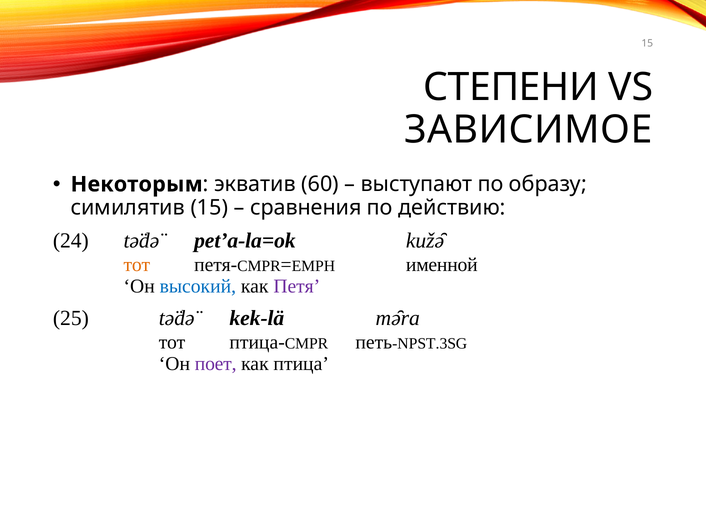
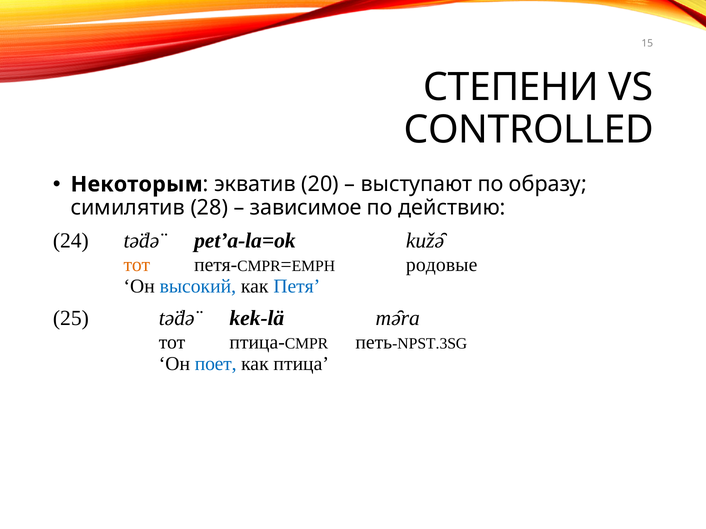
ЗАВИСИМОЕ: ЗАВИСИМОЕ -> CONTROLLED
60: 60 -> 20
симилятив 15: 15 -> 28
сравнения: сравнения -> зависимое
именной: именной -> родовые
Петя colour: purple -> blue
поет colour: purple -> blue
